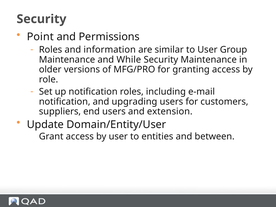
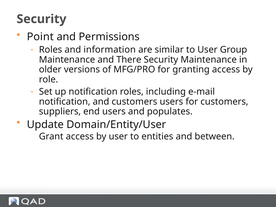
While: While -> There
and upgrading: upgrading -> customers
extension: extension -> populates
